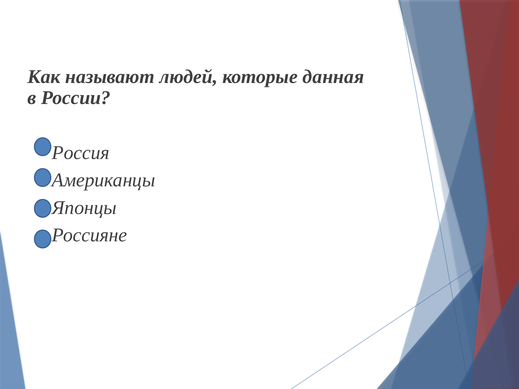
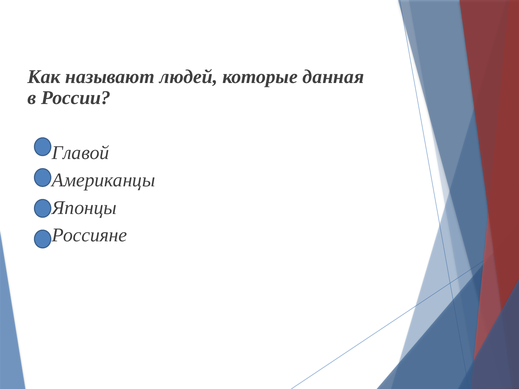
Россия: Россия -> Главой
